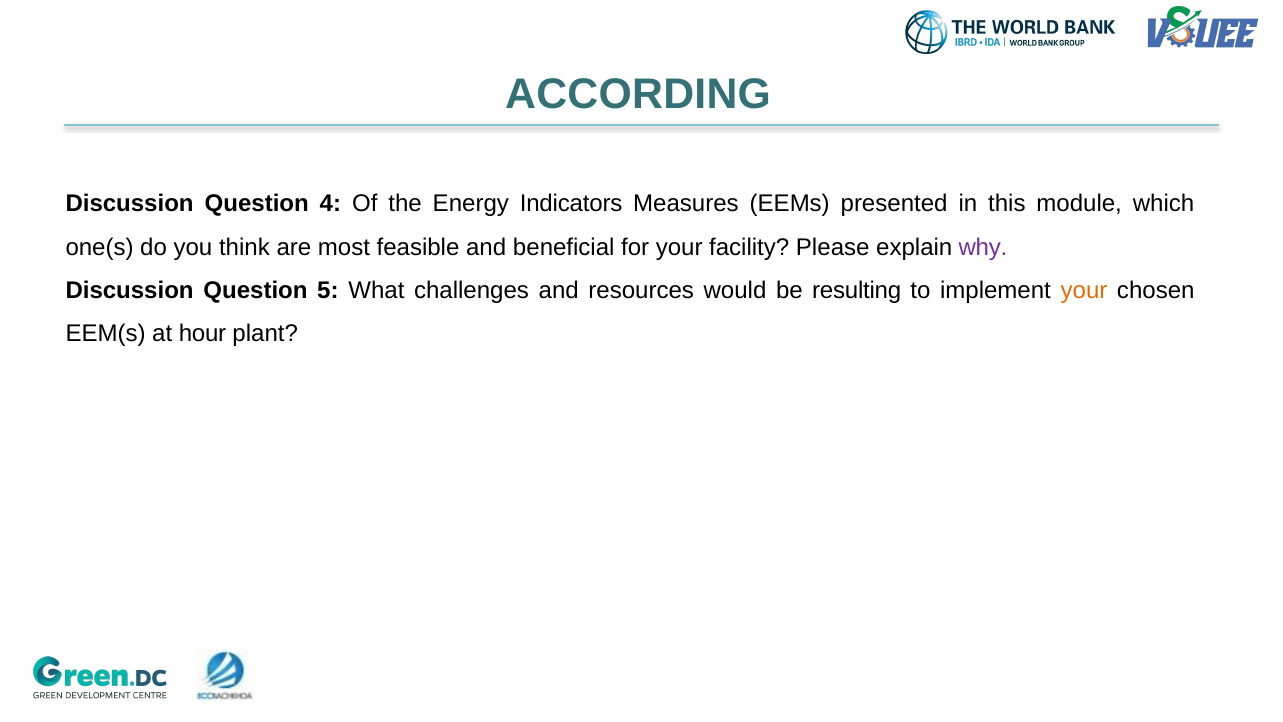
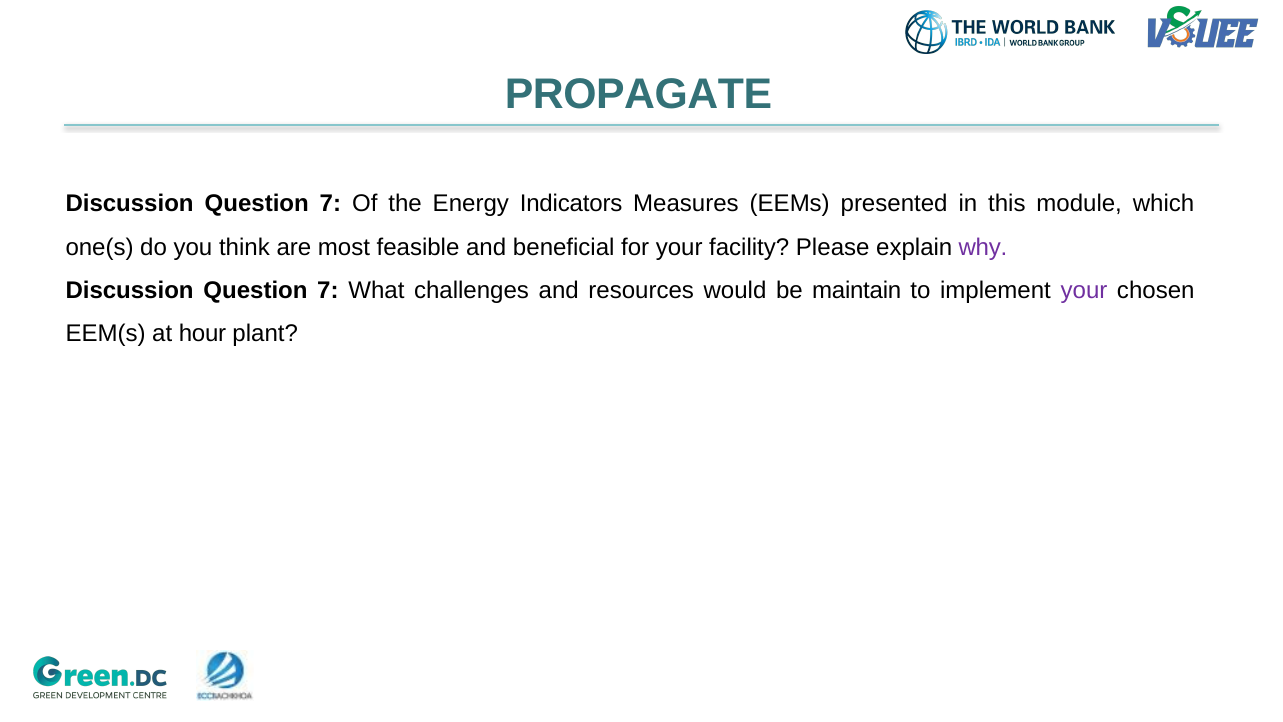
ACCORDING: ACCORDING -> PROPAGATE
4 at (330, 204): 4 -> 7
5 at (328, 291): 5 -> 7
resulting: resulting -> maintain
your at (1084, 291) colour: orange -> purple
